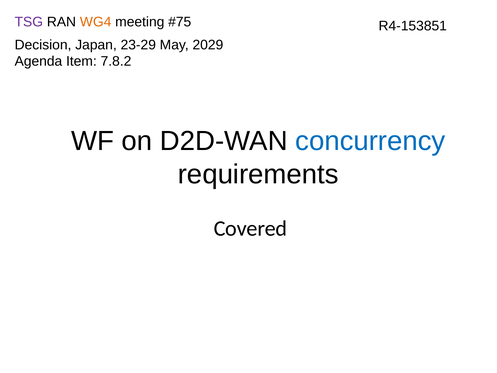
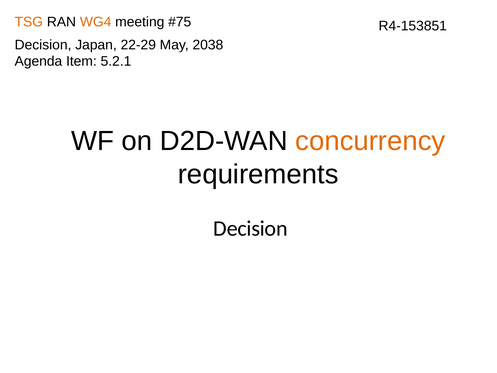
TSG colour: purple -> orange
23-29: 23-29 -> 22-29
2029: 2029 -> 2038
7.8.2: 7.8.2 -> 5.2.1
concurrency colour: blue -> orange
Covered at (250, 229): Covered -> Decision
